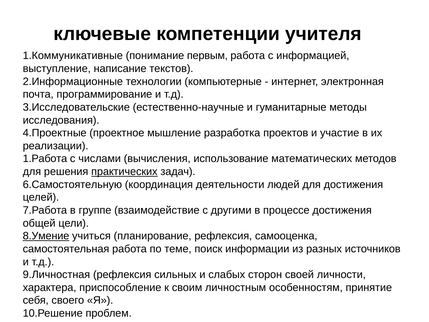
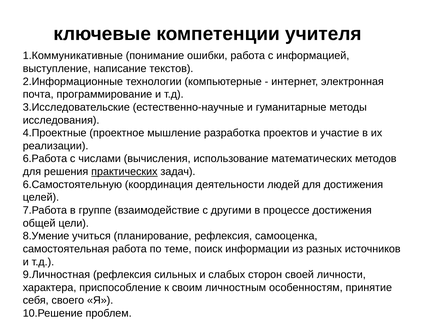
первым: первым -> ошибки
1.Работа: 1.Работа -> 6.Работа
8.Умение underline: present -> none
